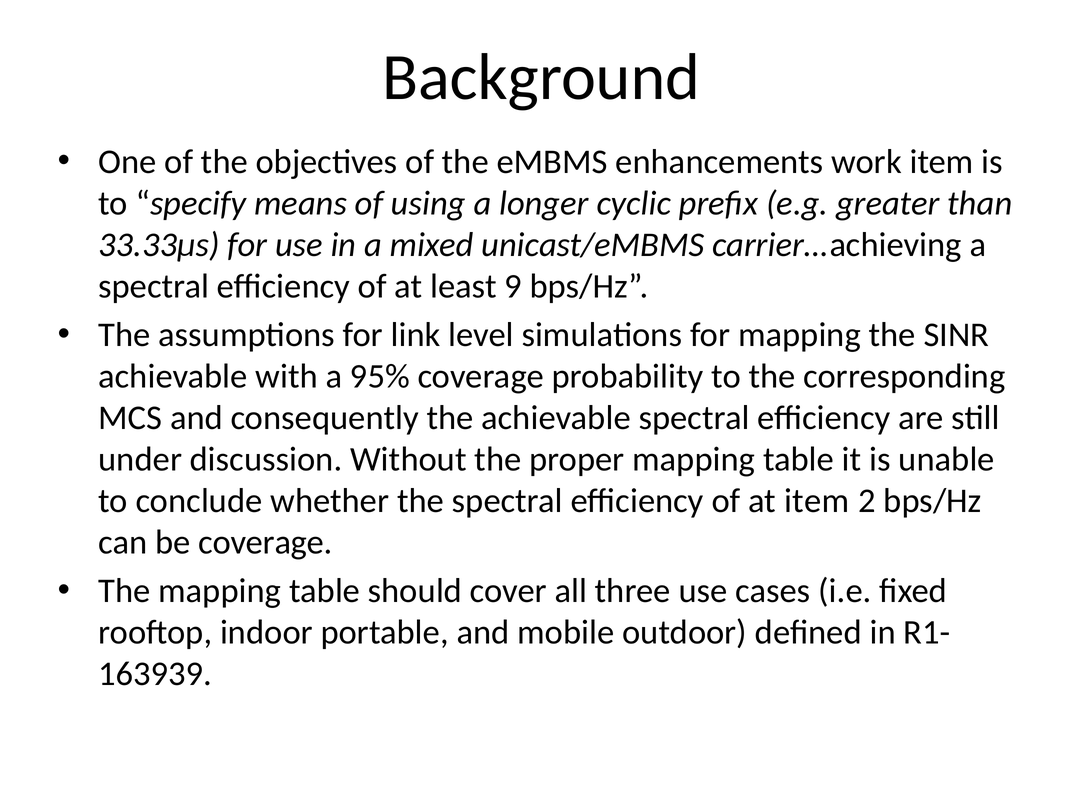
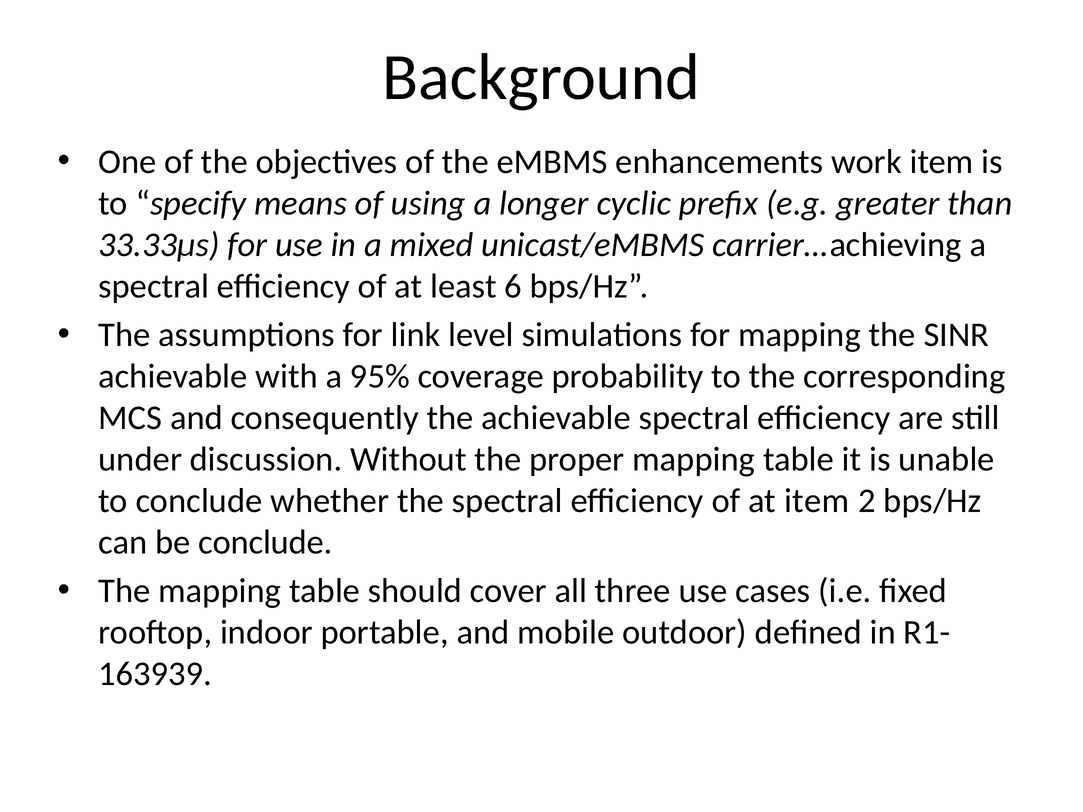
9: 9 -> 6
be coverage: coverage -> conclude
